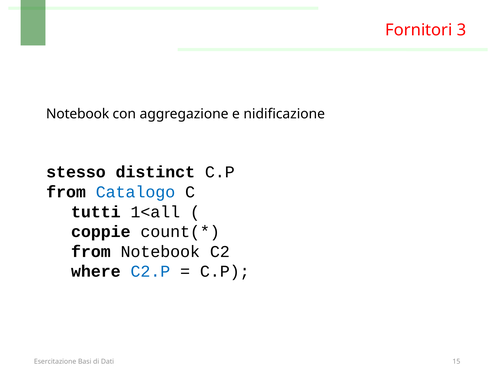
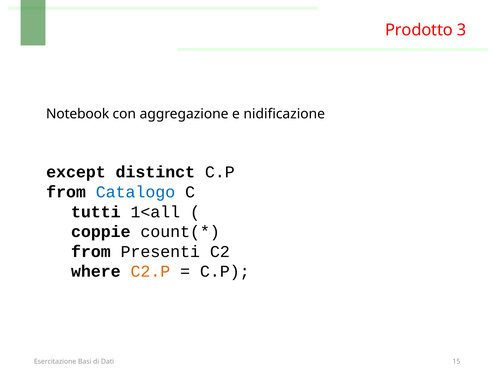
Fornitori: Fornitori -> Prodotto
stesso: stesso -> except
from Notebook: Notebook -> Presenti
C2.P colour: blue -> orange
